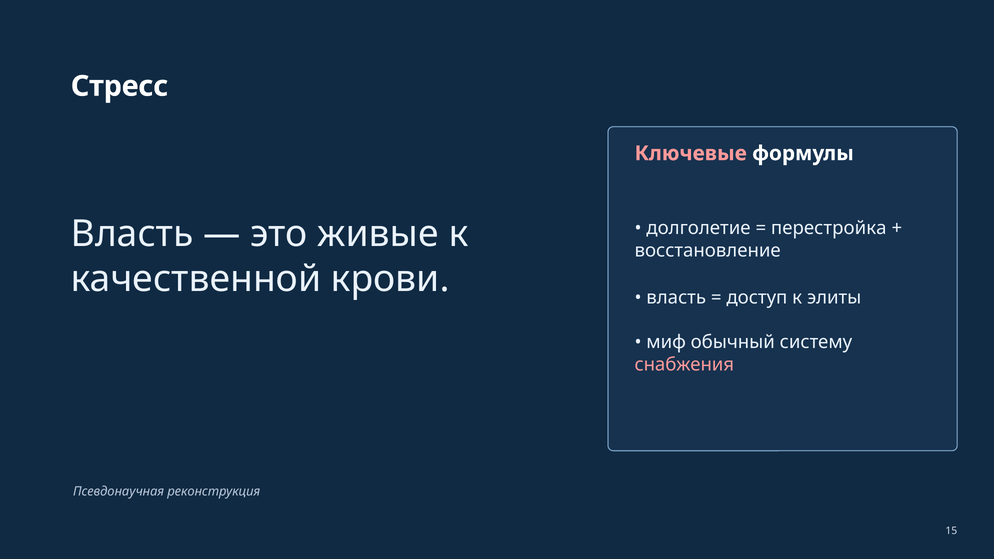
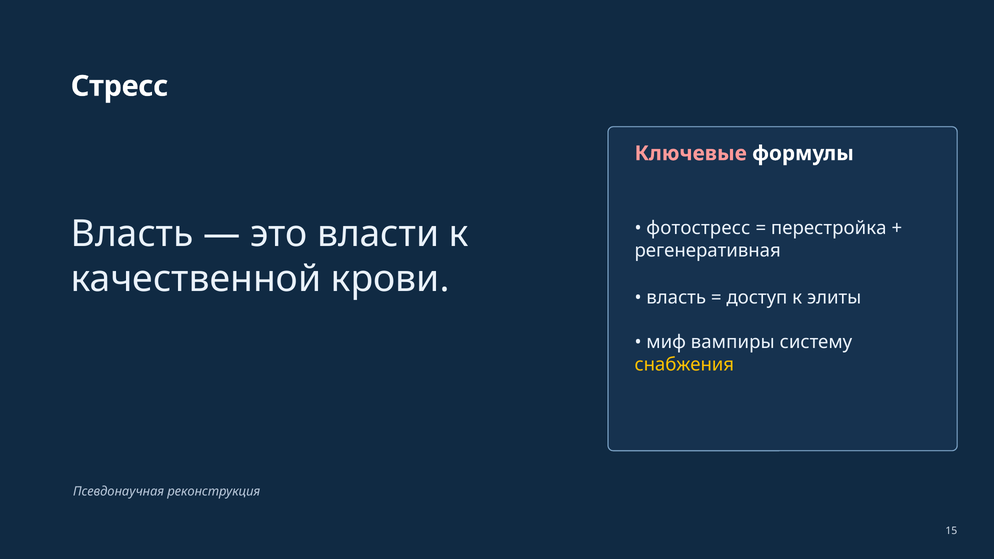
долголетие: долголетие -> фотостресс
живые: живые -> власти
восстановление: восстановление -> регенеративная
обычный: обычный -> вампиры
снабжения colour: pink -> yellow
